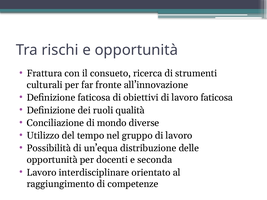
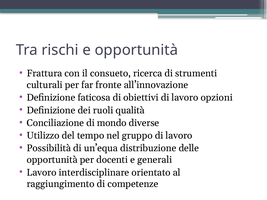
lavoro faticosa: faticosa -> opzioni
seconda: seconda -> generali
